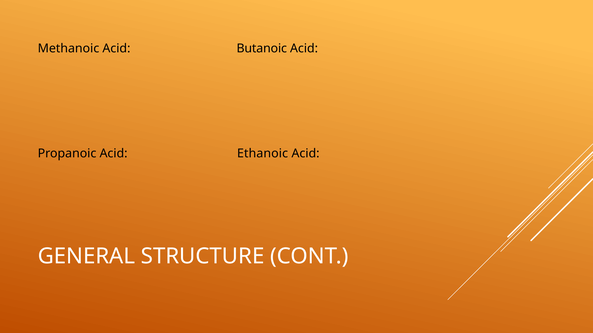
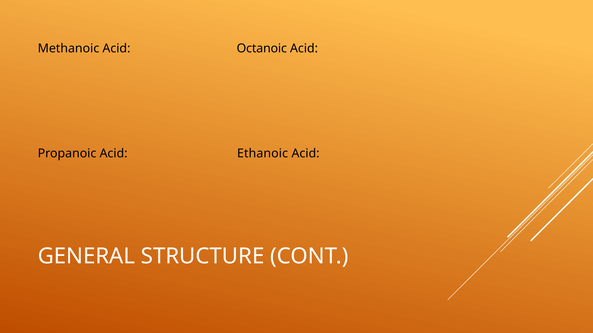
Butanoic: Butanoic -> Octanoic
